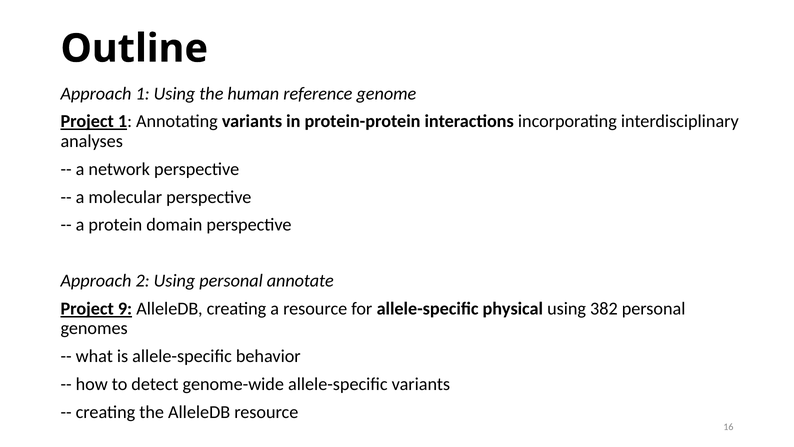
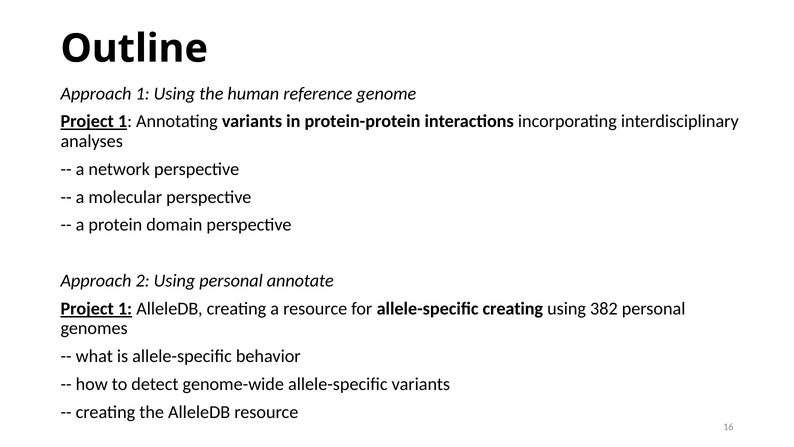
9 at (125, 309): 9 -> 1
allele-specific physical: physical -> creating
